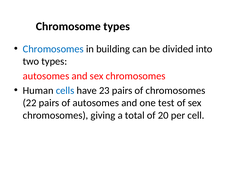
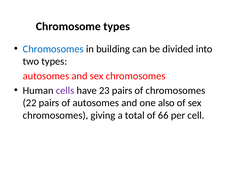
cells colour: blue -> purple
test: test -> also
20: 20 -> 66
